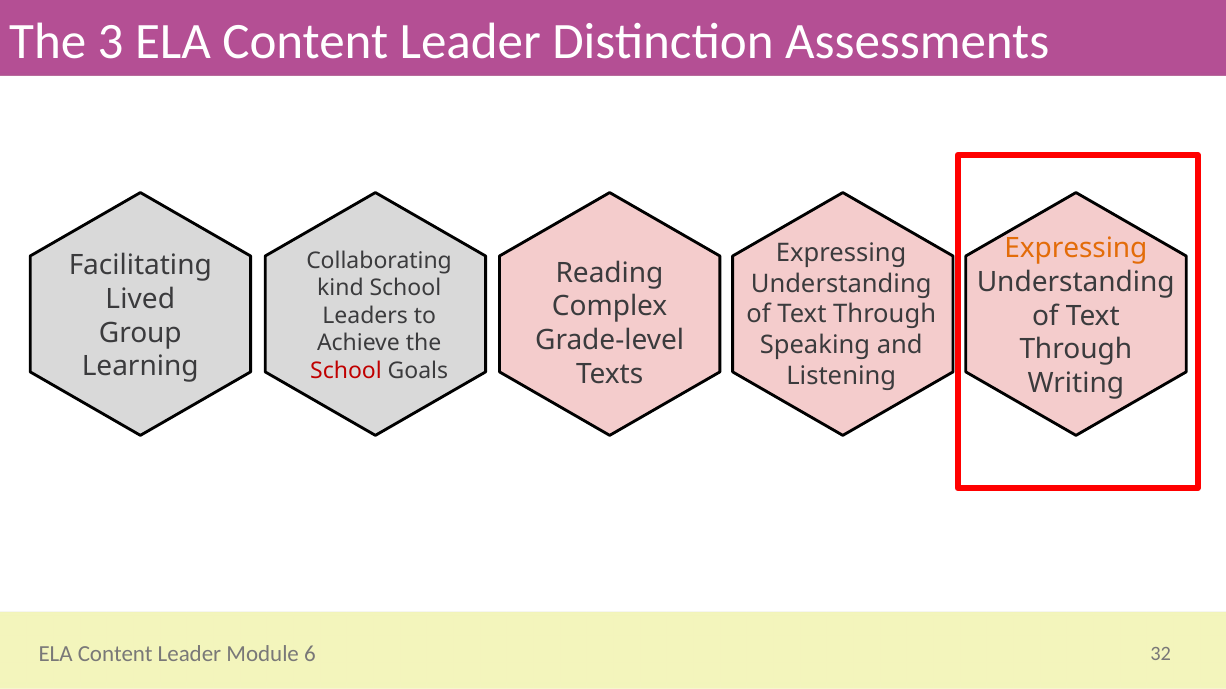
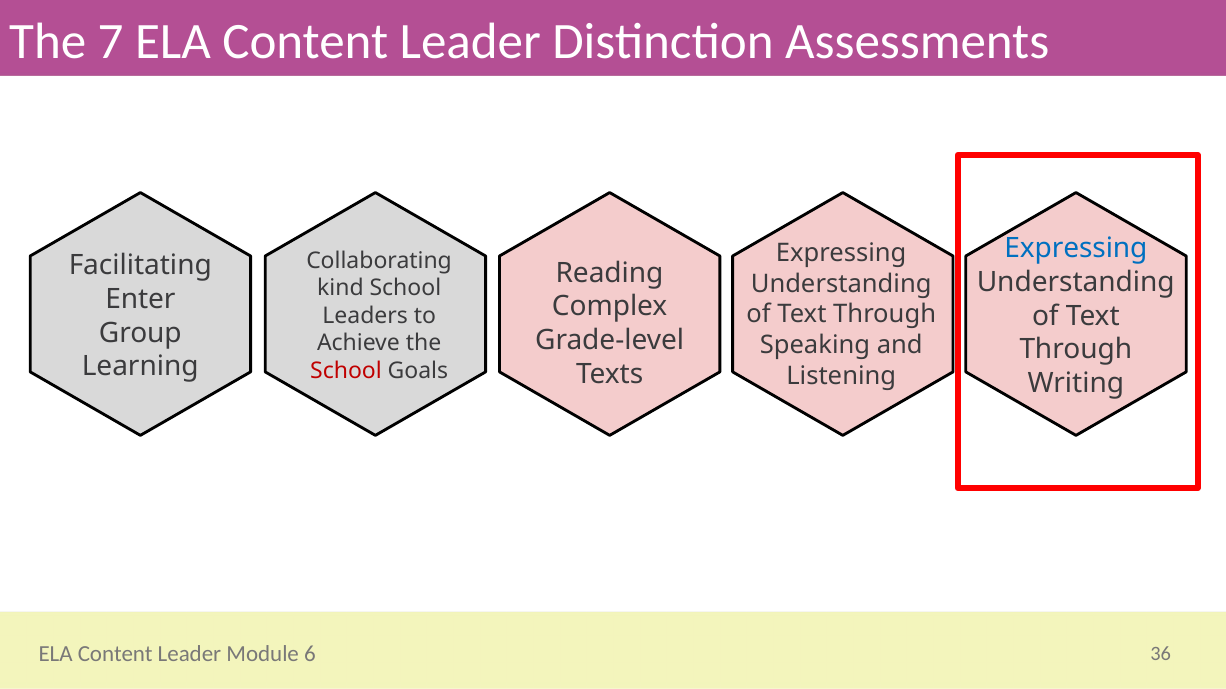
3: 3 -> 7
Expressing at (1076, 249) colour: orange -> blue
Lived: Lived -> Enter
32: 32 -> 36
